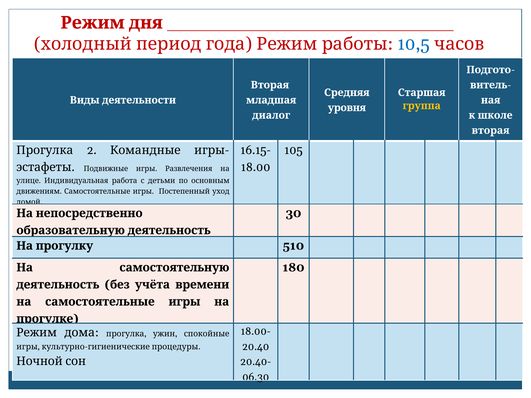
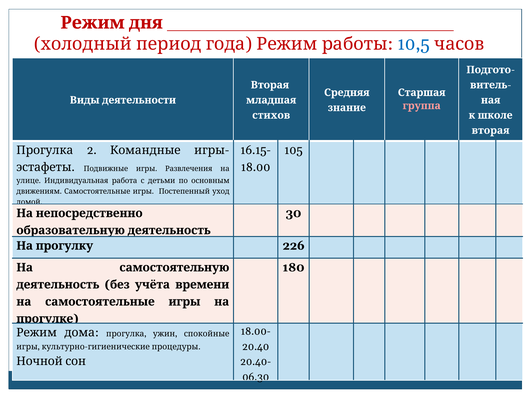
группа colour: yellow -> pink
уровня: уровня -> знание
диалог: диалог -> стихов
510: 510 -> 226
